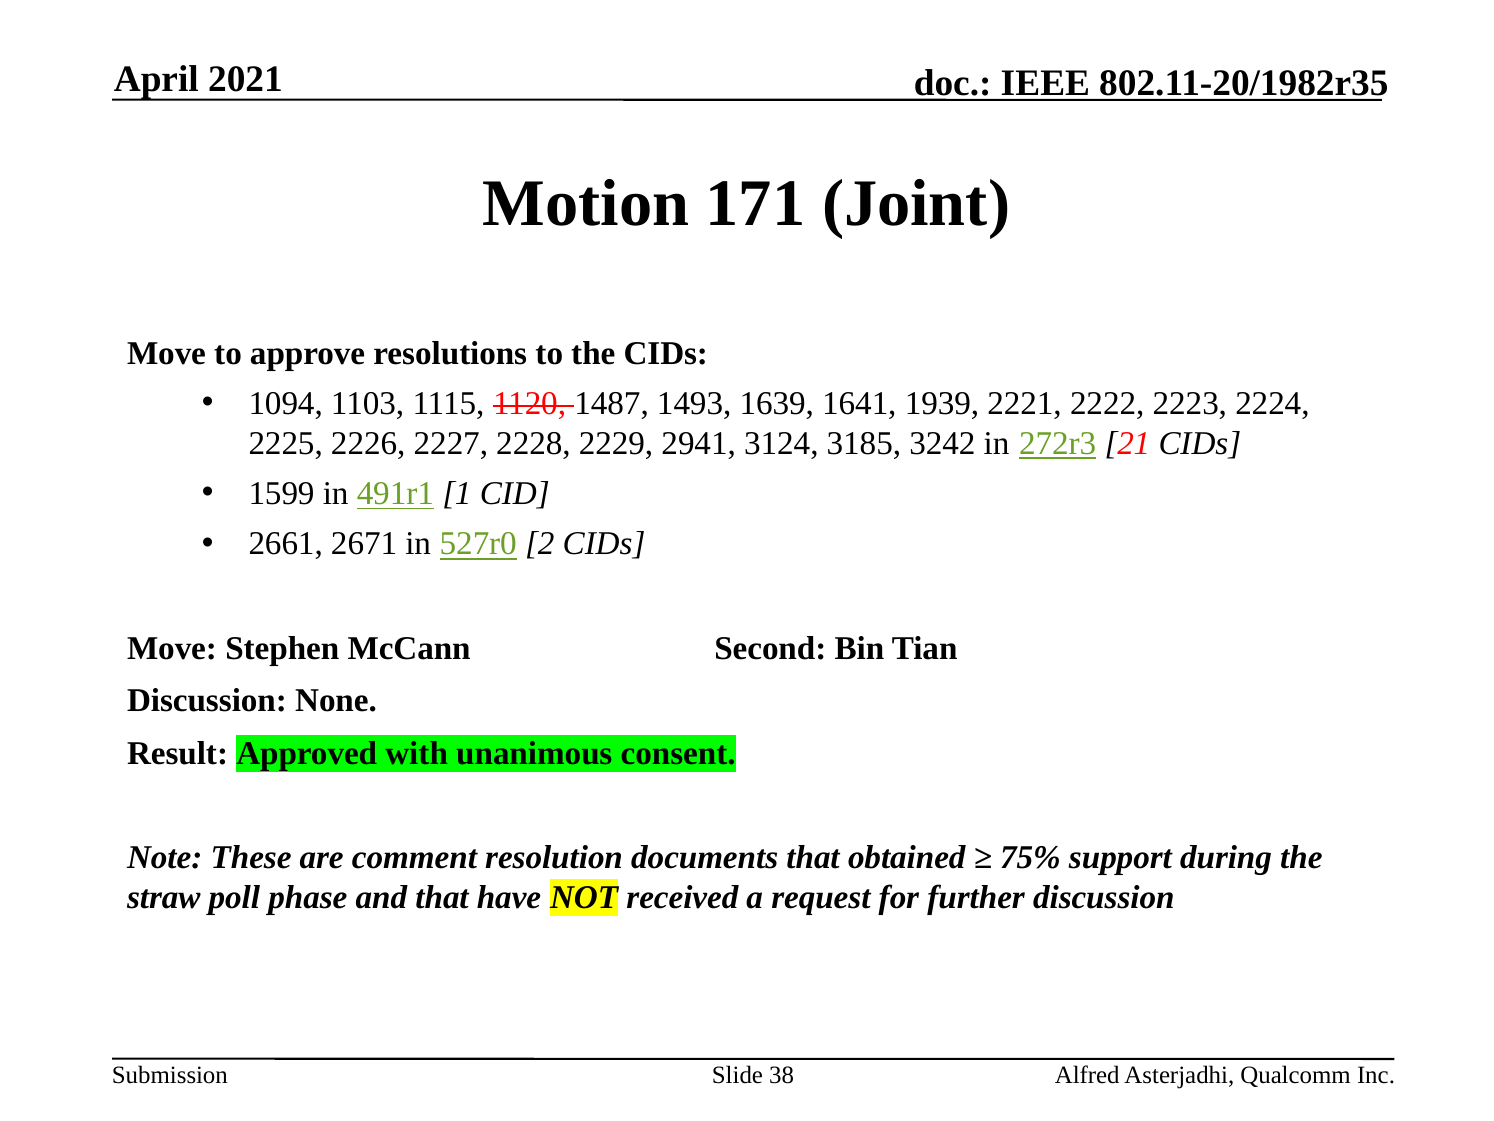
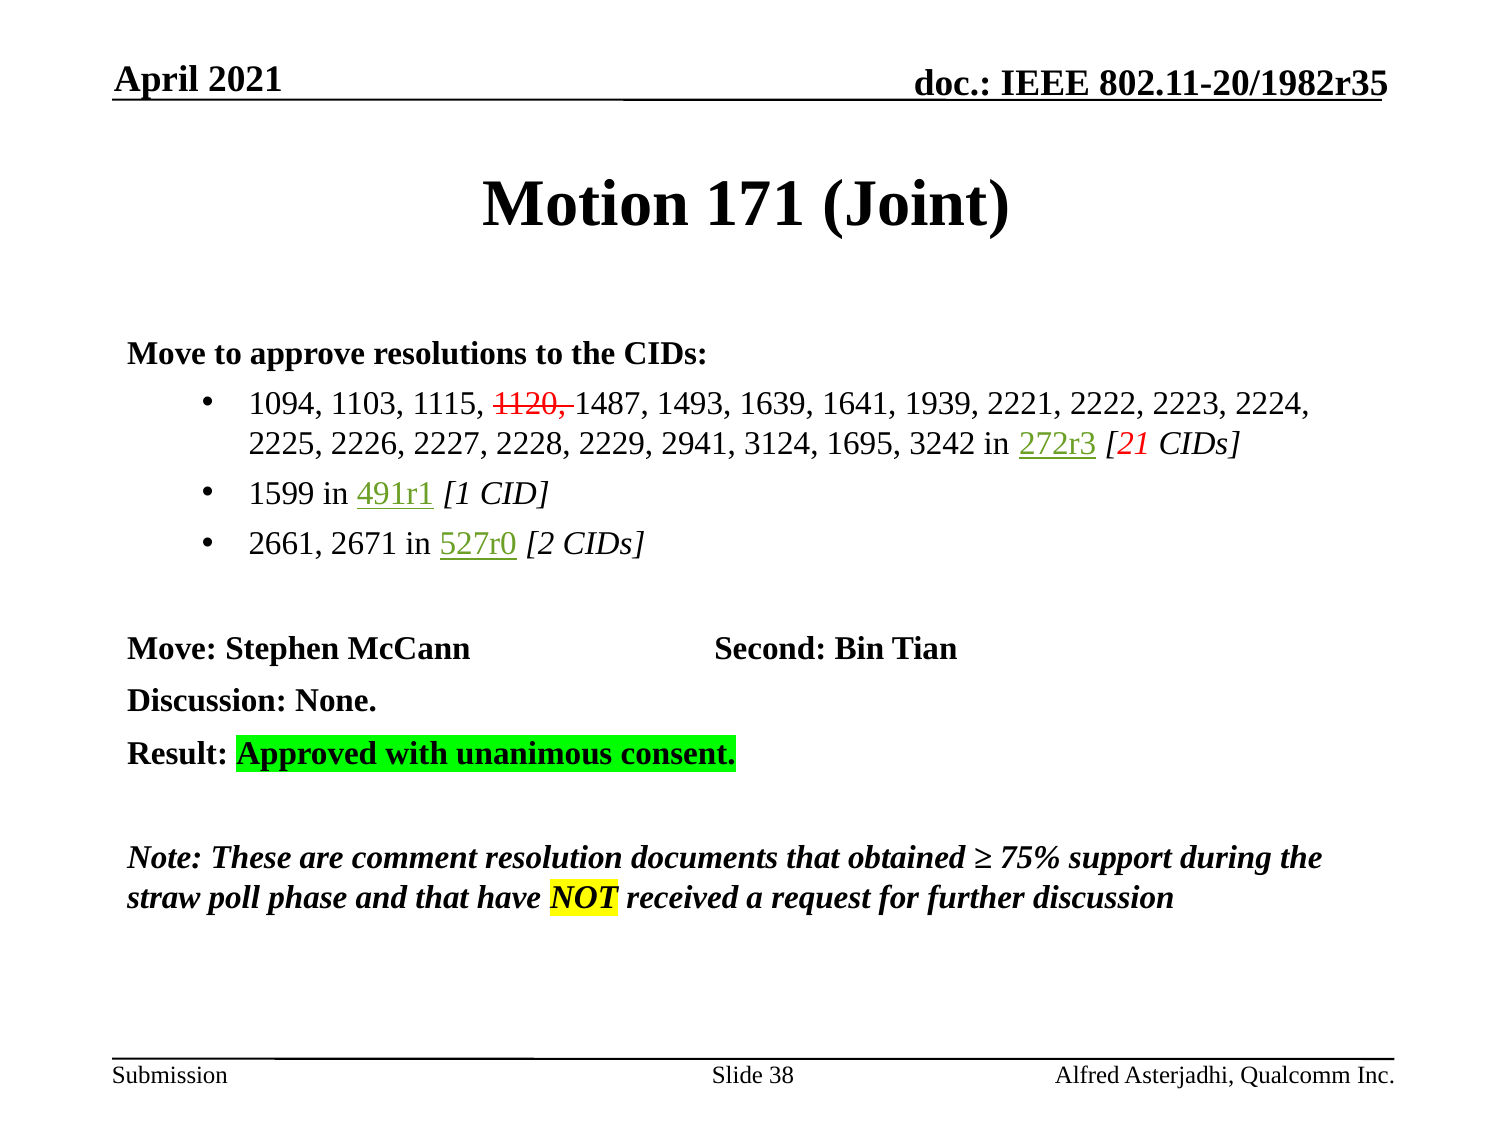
3185: 3185 -> 1695
